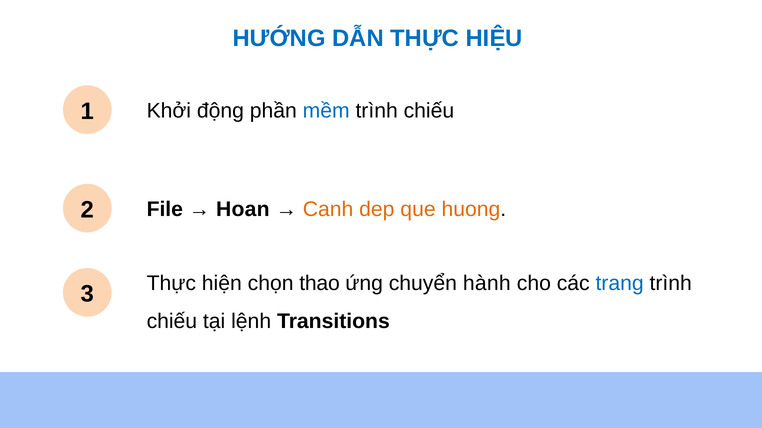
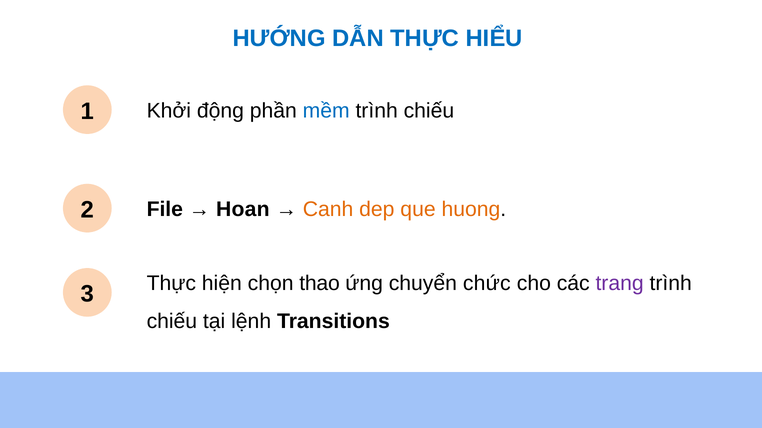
HIỆU: HIỆU -> HIỂU
hành: hành -> chức
trang colour: blue -> purple
